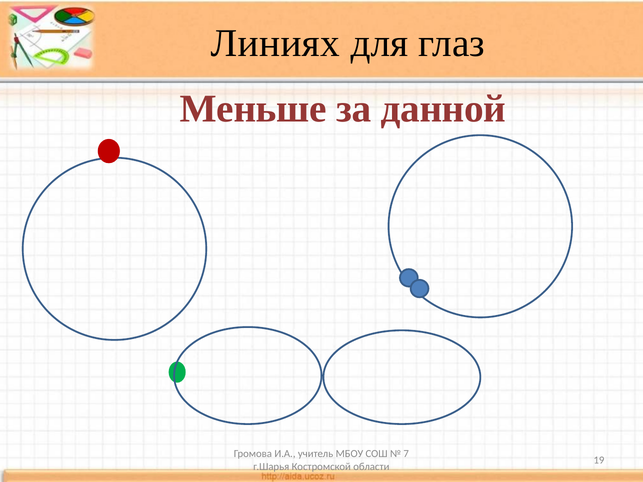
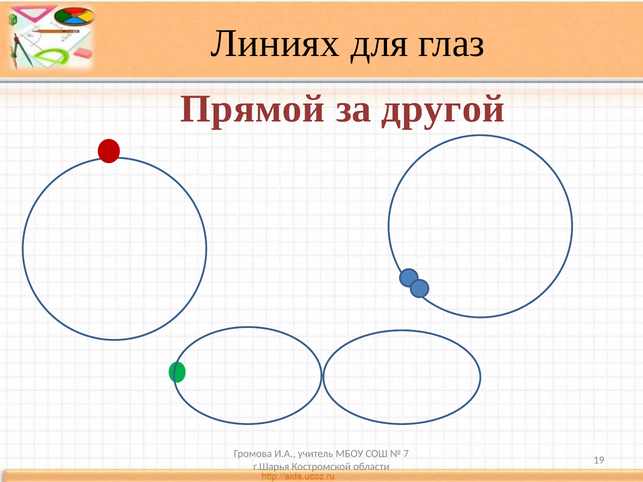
Меньше: Меньше -> Прямой
данной: данной -> другой
